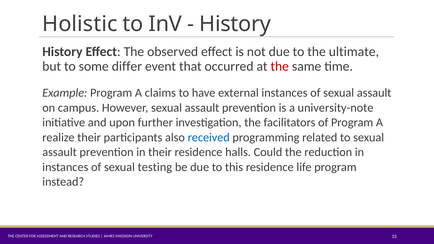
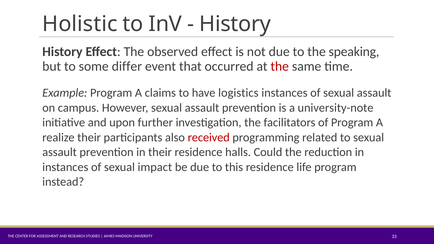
ultimate: ultimate -> speaking
external: external -> logistics
received colour: blue -> red
testing: testing -> impact
